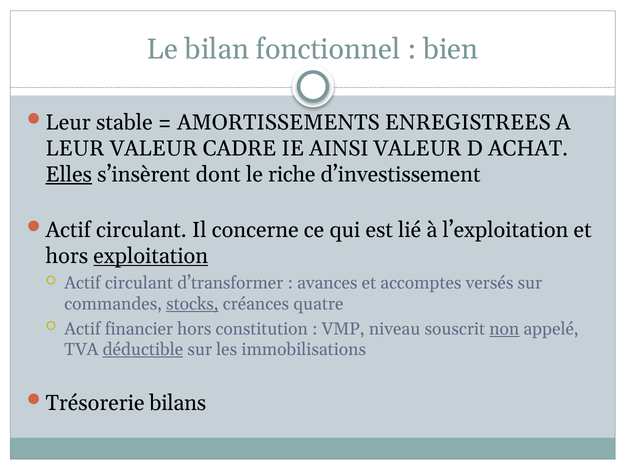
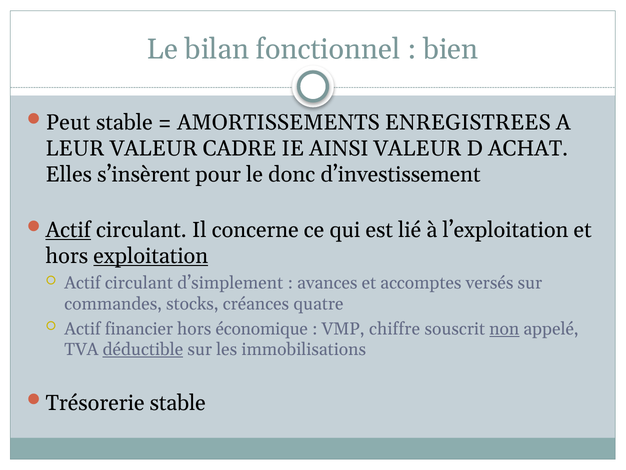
Leur at (68, 122): Leur -> Peut
Elles underline: present -> none
dont: dont -> pour
riche: riche -> donc
Actif at (68, 230) underline: none -> present
d’transformer: d’transformer -> d’simplement
stocks underline: present -> none
constitution: constitution -> économique
niveau: niveau -> chiffre
Trésorerie bilans: bilans -> stable
